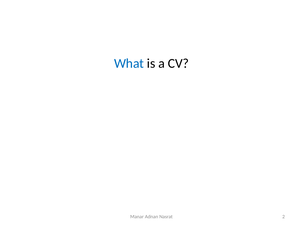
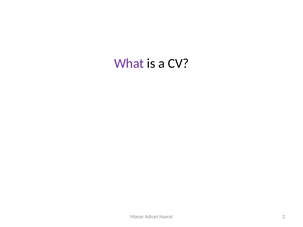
What colour: blue -> purple
